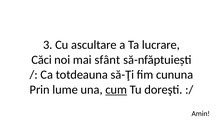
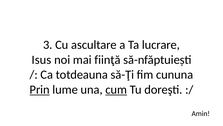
Căci: Căci -> Isus
sfânt: sfânt -> fiinţă
Prin underline: none -> present
